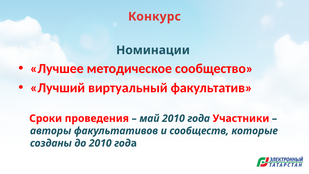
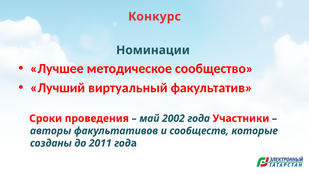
май 2010: 2010 -> 2002
до 2010: 2010 -> 2011
